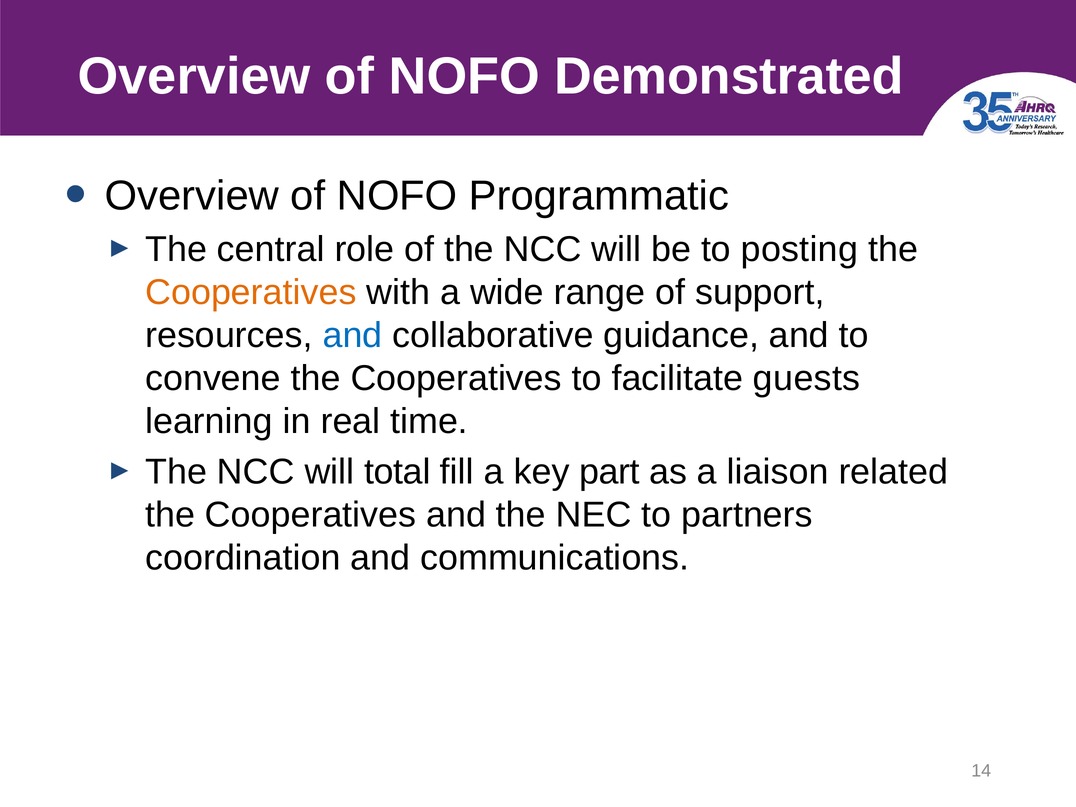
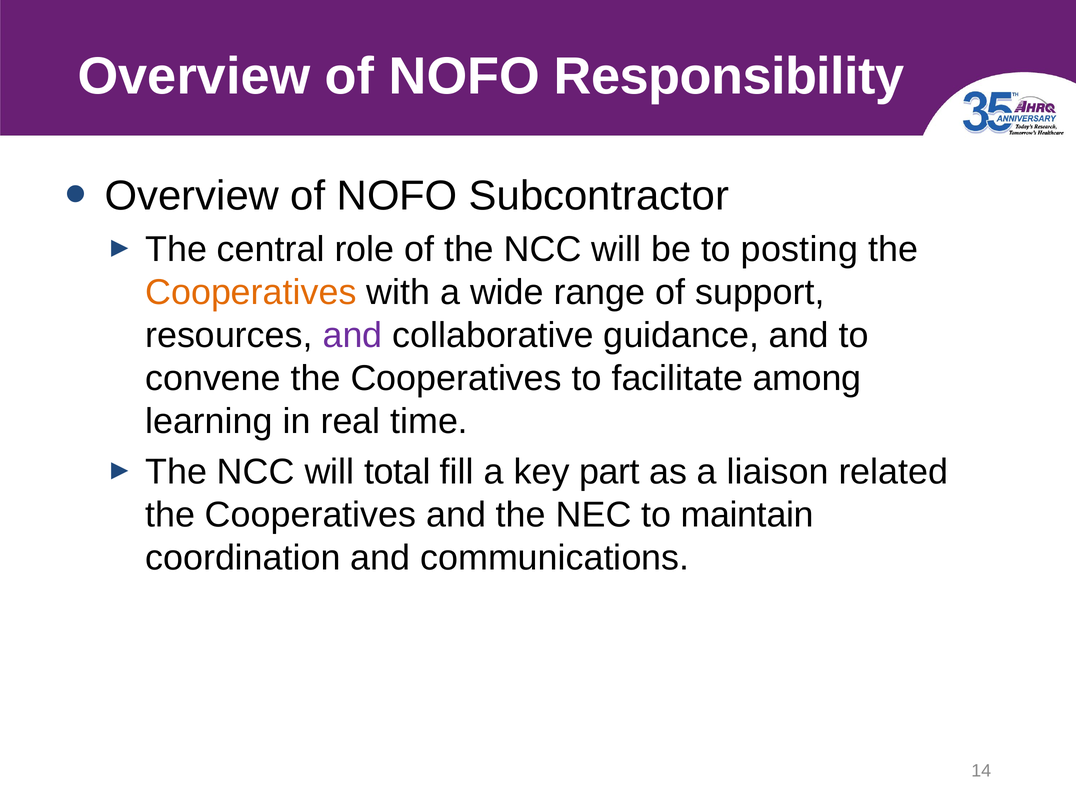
Demonstrated: Demonstrated -> Responsibility
Programmatic: Programmatic -> Subcontractor
and at (353, 336) colour: blue -> purple
guests: guests -> among
partners: partners -> maintain
